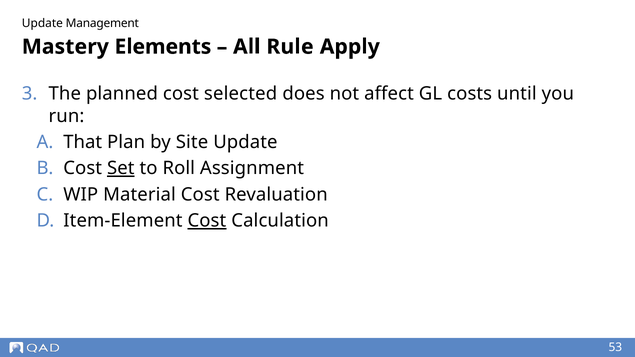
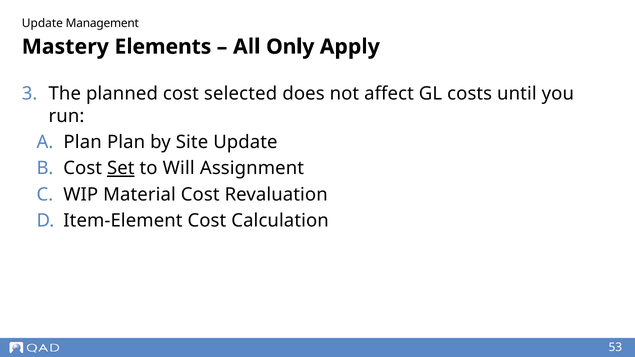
Rule: Rule -> Only
That at (83, 142): That -> Plan
Roll: Roll -> Will
Cost at (207, 221) underline: present -> none
